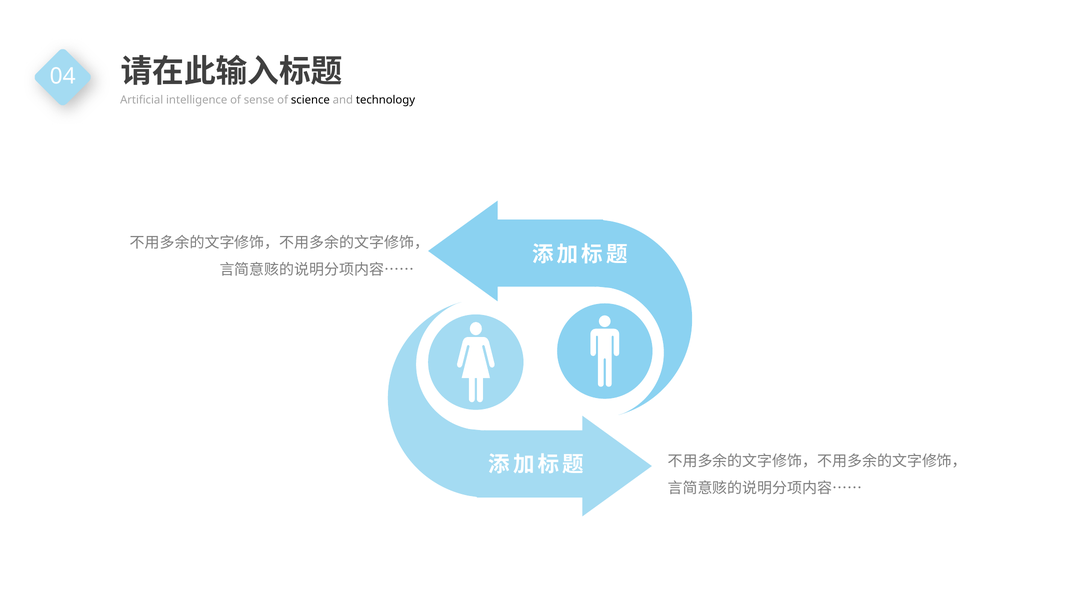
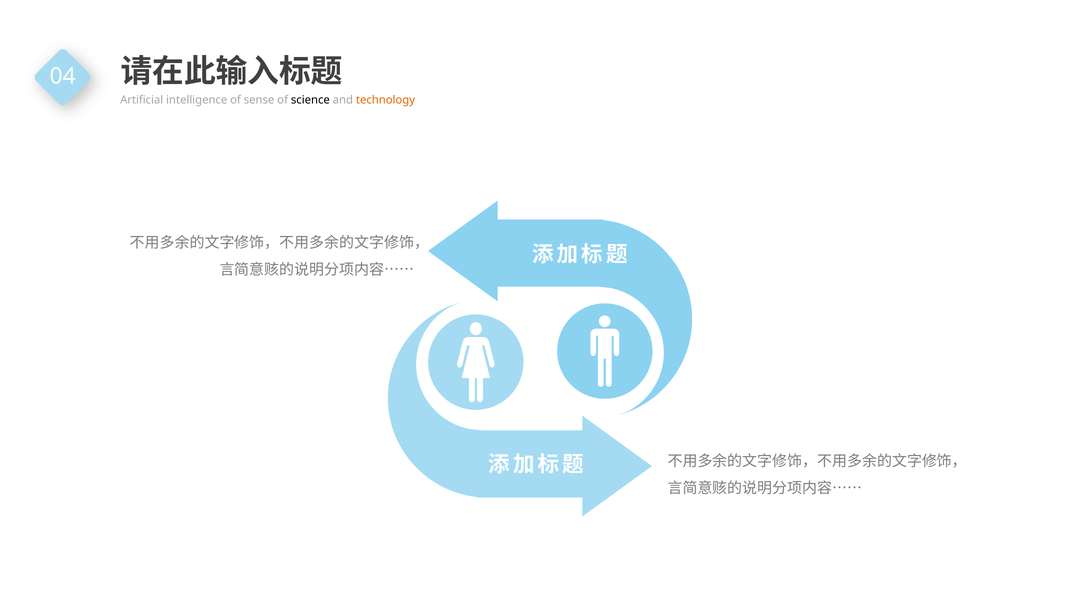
technology colour: black -> orange
